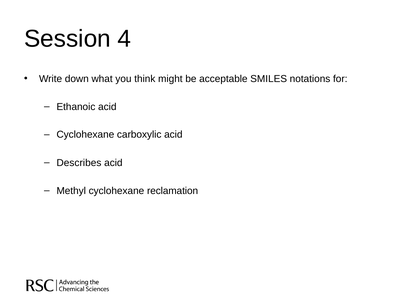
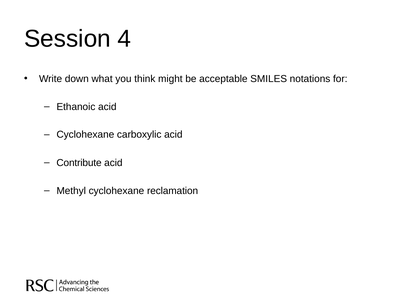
Describes: Describes -> Contribute
